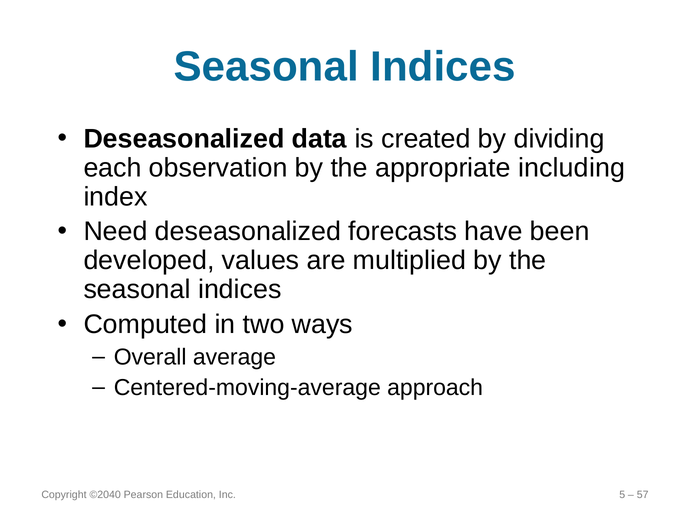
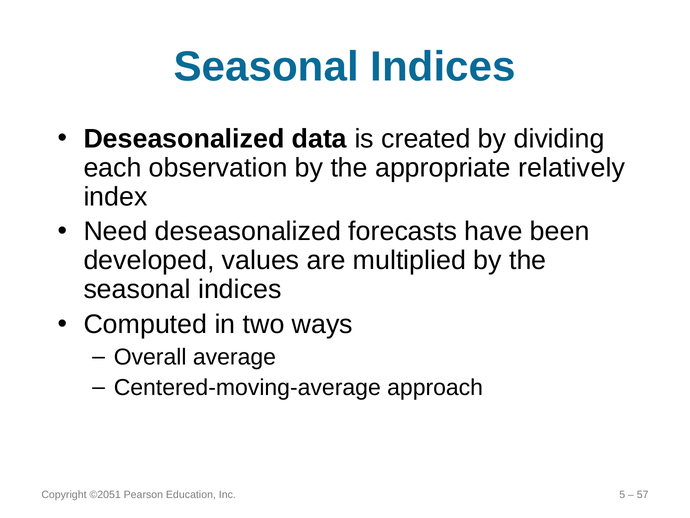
including: including -> relatively
©2040: ©2040 -> ©2051
